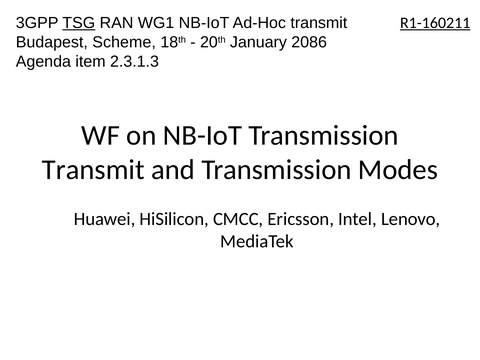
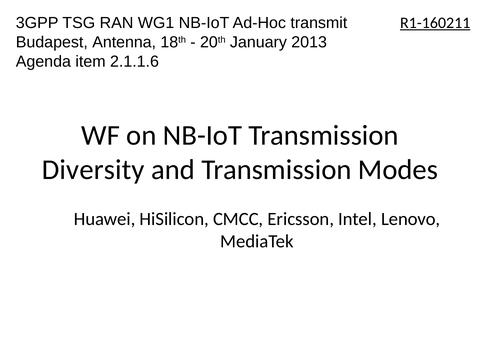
TSG underline: present -> none
Scheme: Scheme -> Antenna
2086: 2086 -> 2013
2.3.1.3: 2.3.1.3 -> 2.1.1.6
Transmit at (93, 170): Transmit -> Diversity
